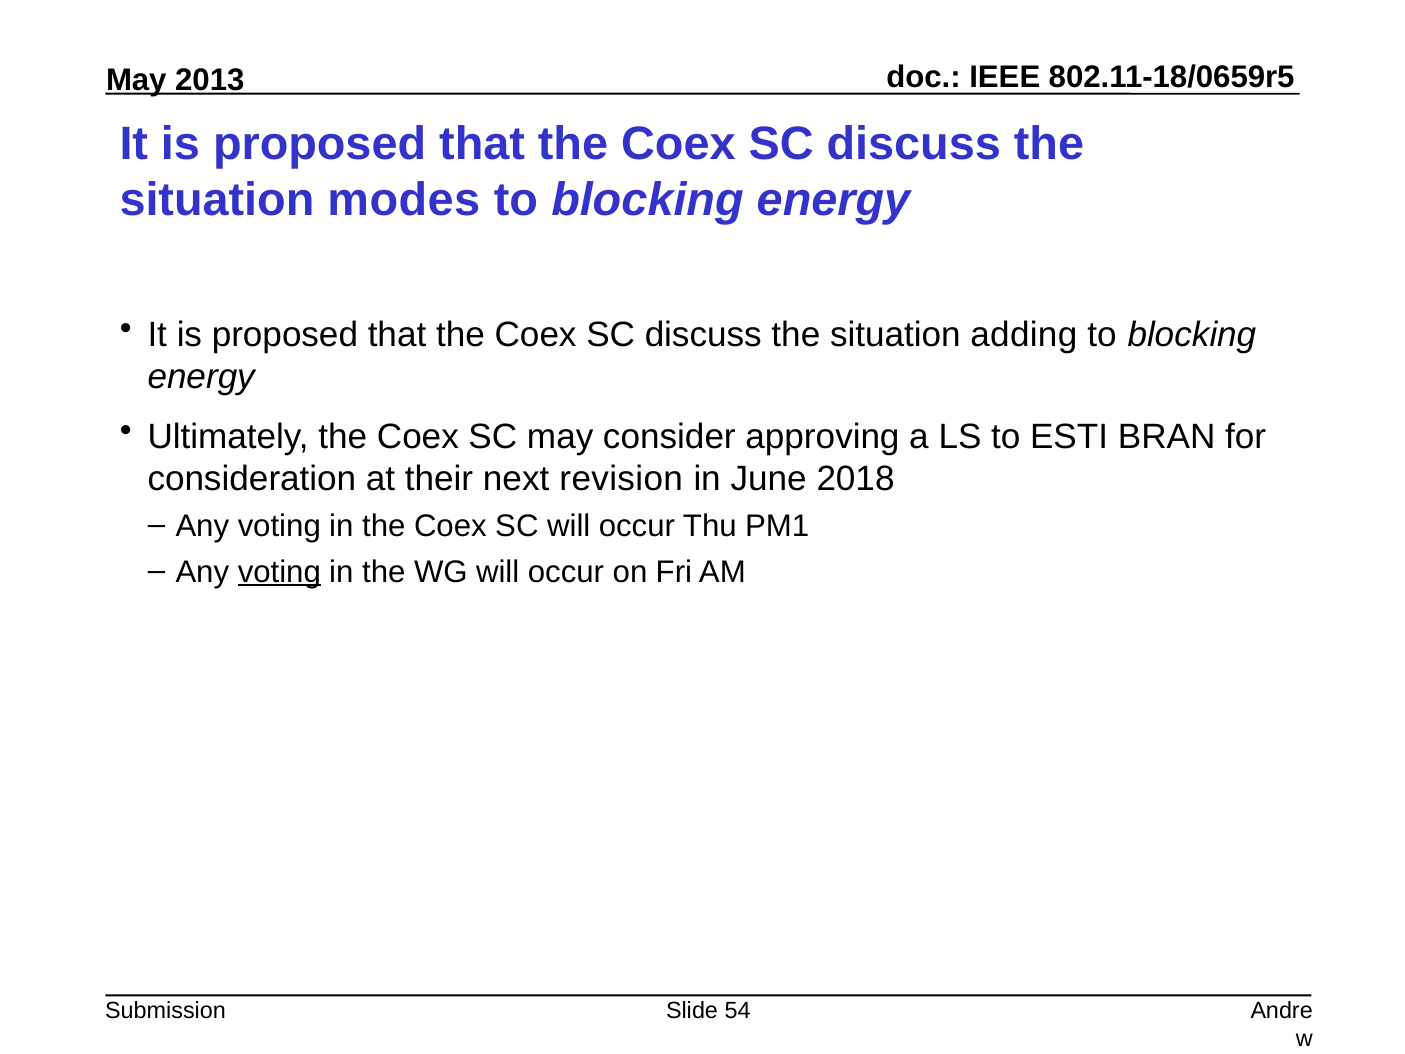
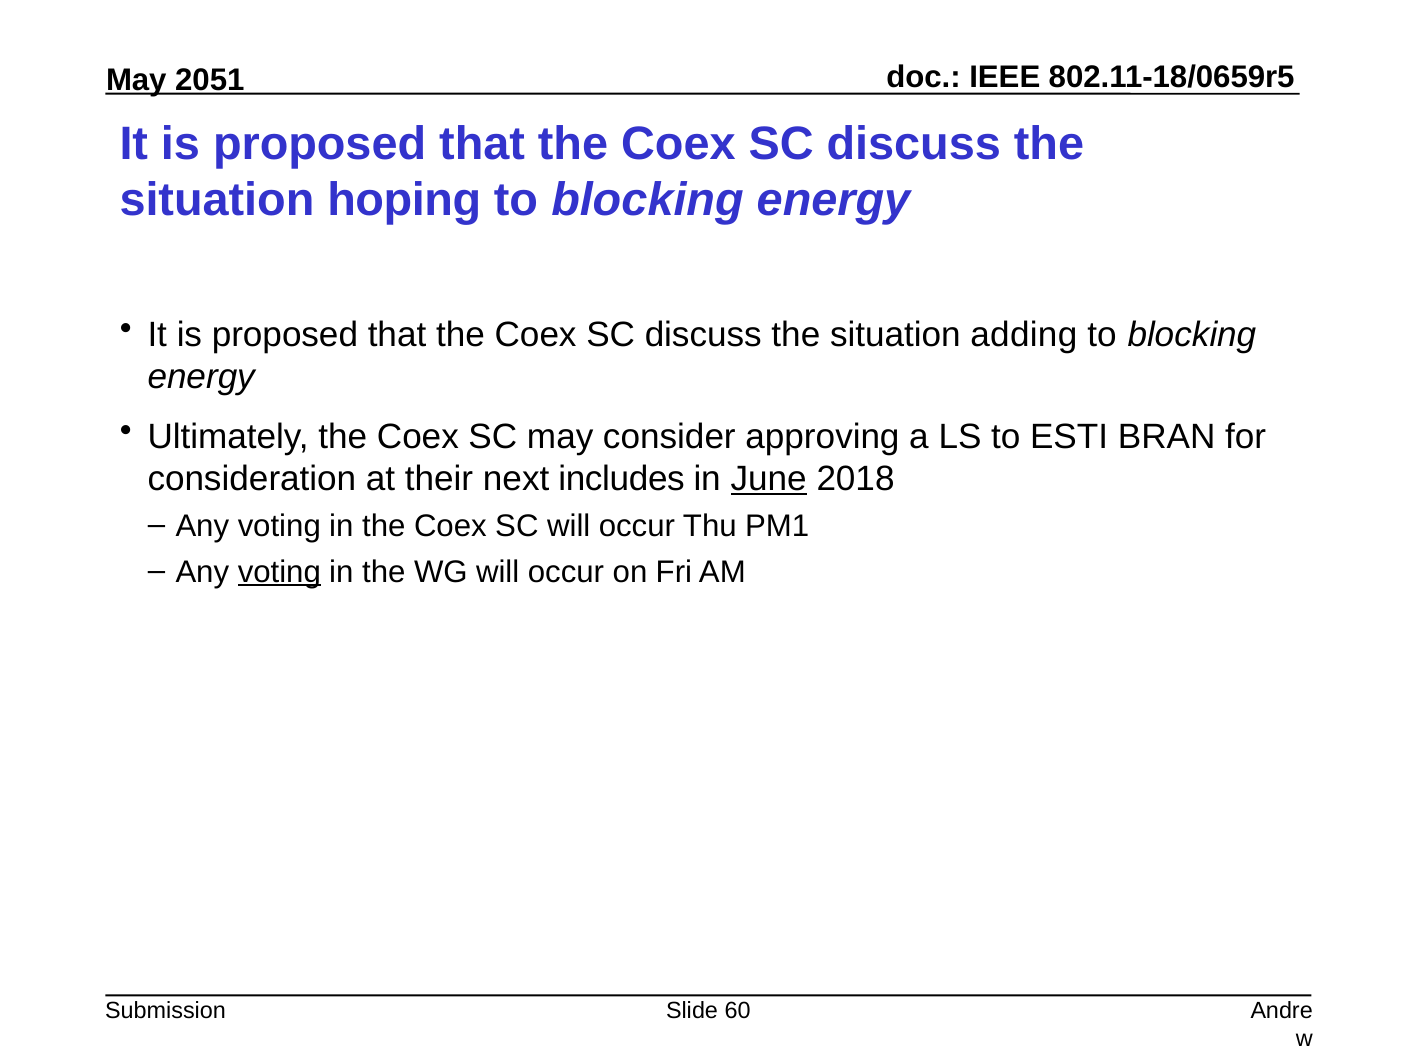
2013: 2013 -> 2051
modes: modes -> hoping
revision: revision -> includes
June underline: none -> present
54: 54 -> 60
